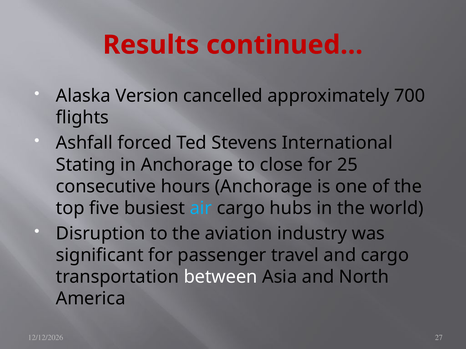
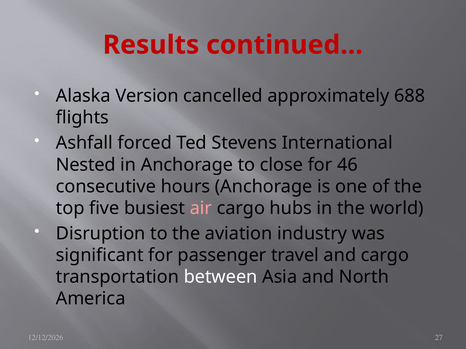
700: 700 -> 688
Stating: Stating -> Nested
25: 25 -> 46
air colour: light blue -> pink
